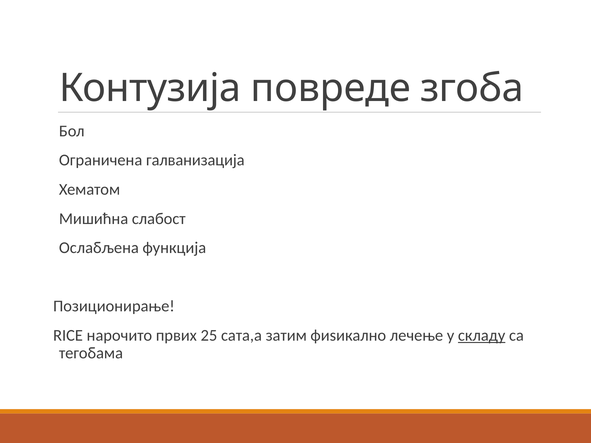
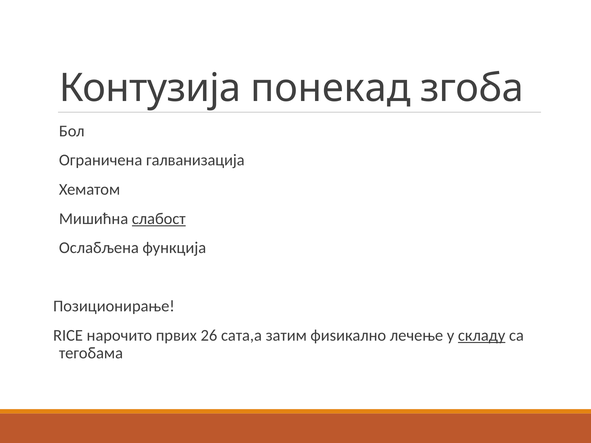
повреде: повреде -> понекад
слабост underline: none -> present
25: 25 -> 26
